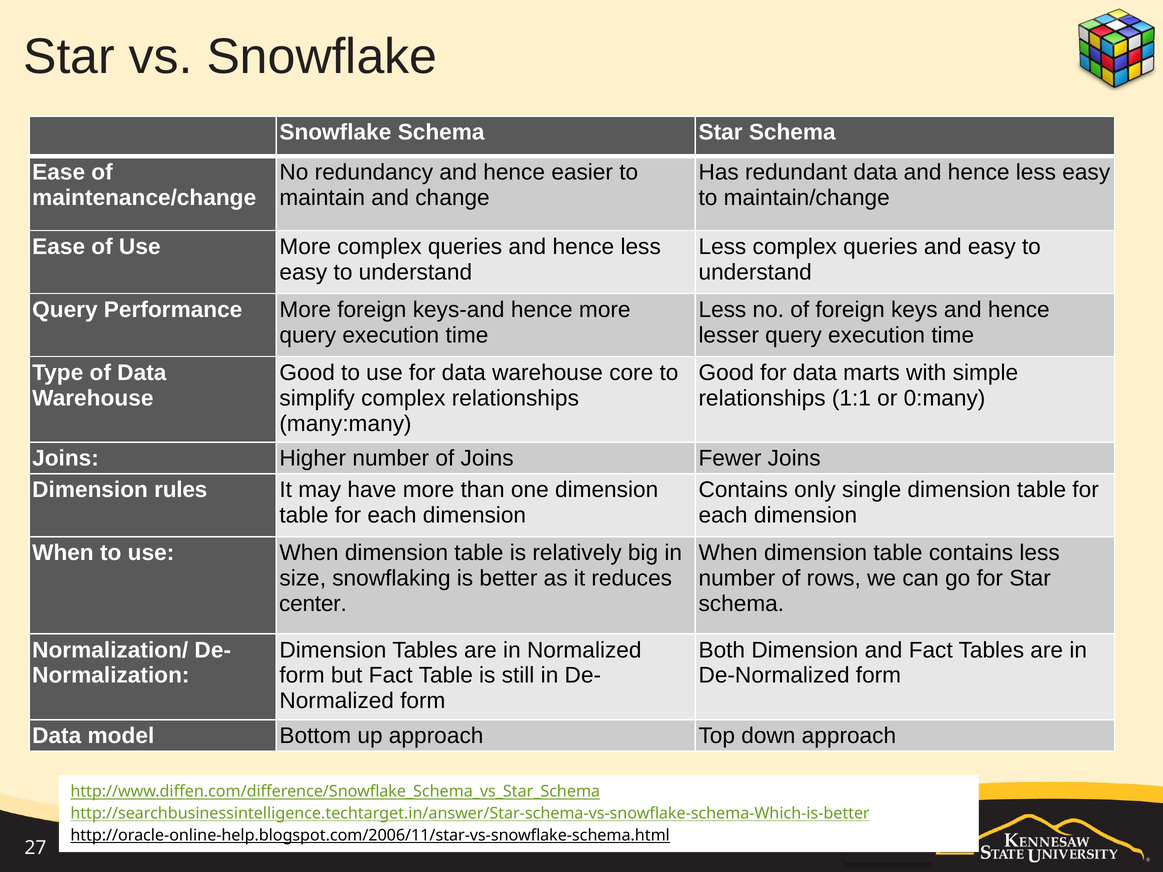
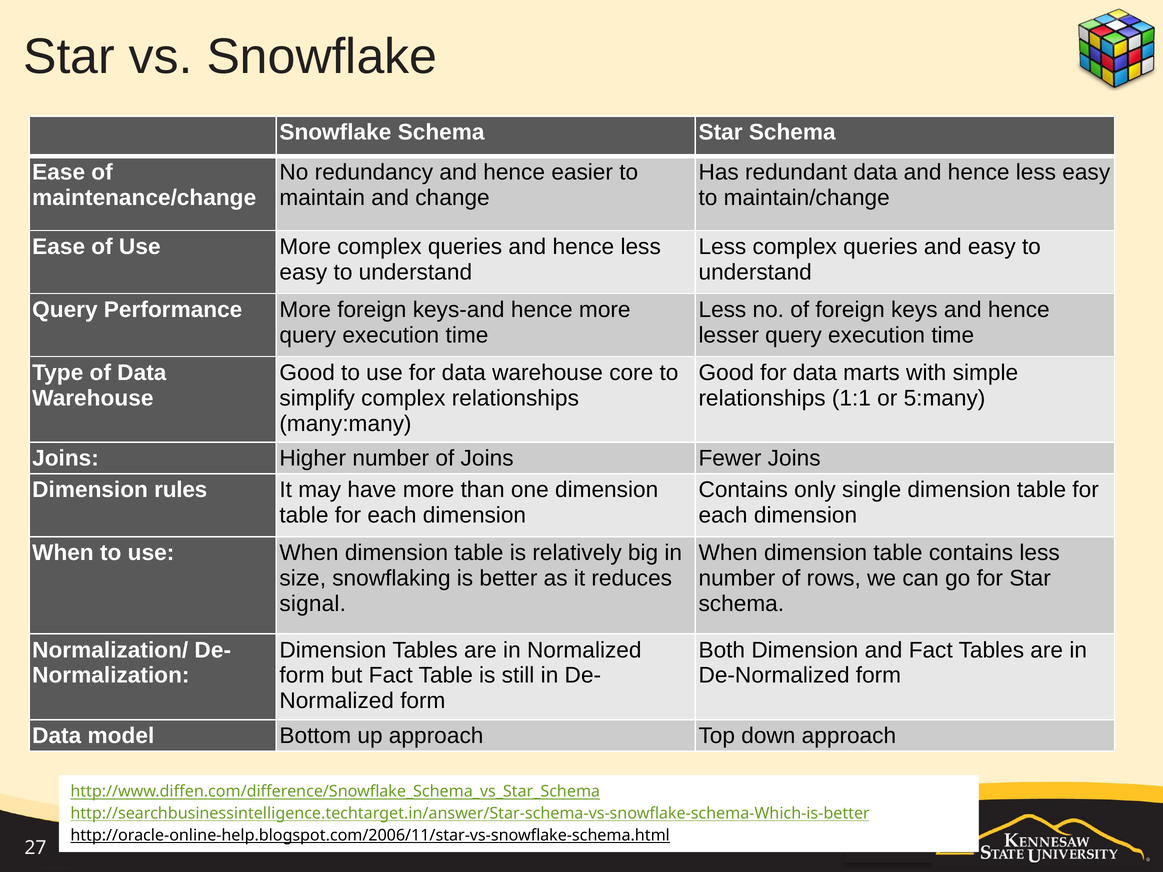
0:many: 0:many -> 5:many
center: center -> signal
